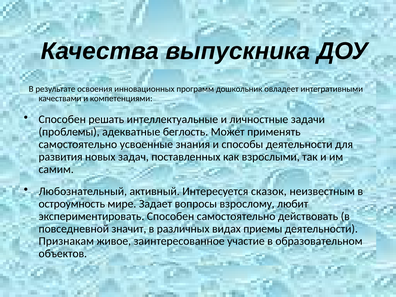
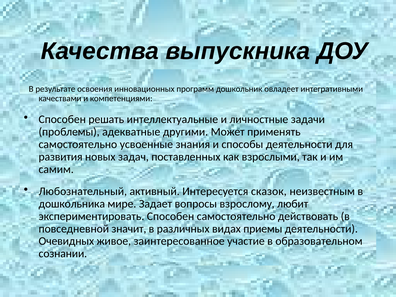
беглость: беглость -> другими
остроумность: остроумность -> дошкольника
Признакам: Признакам -> Очевидных
объектов: объектов -> сознании
